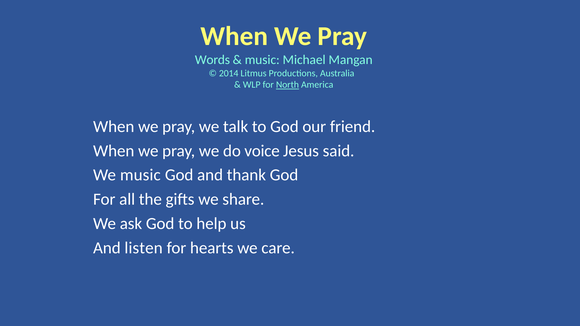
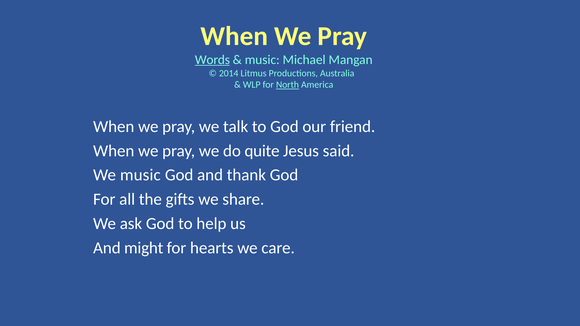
Words underline: none -> present
voice: voice -> quite
listen: listen -> might
